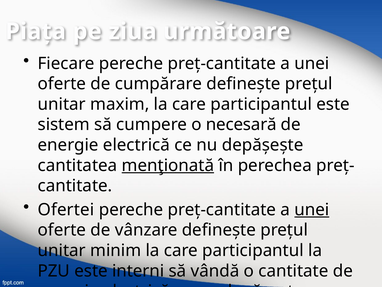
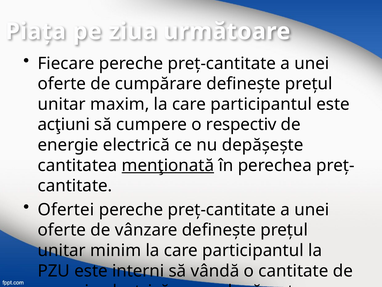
sistem: sistem -> acţiuni
necesară: necesară -> respectiv
unei at (312, 209) underline: present -> none
